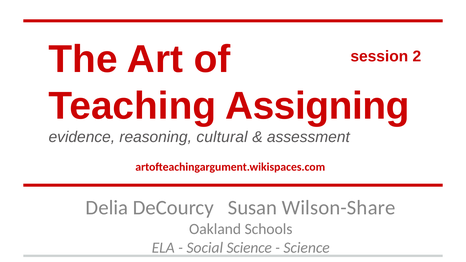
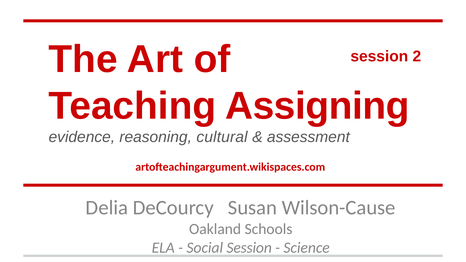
Wilson-Share: Wilson-Share -> Wilson-Cause
Social Science: Science -> Session
